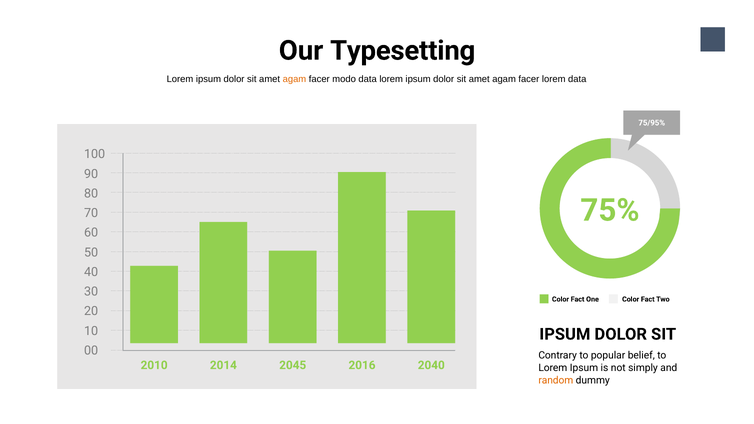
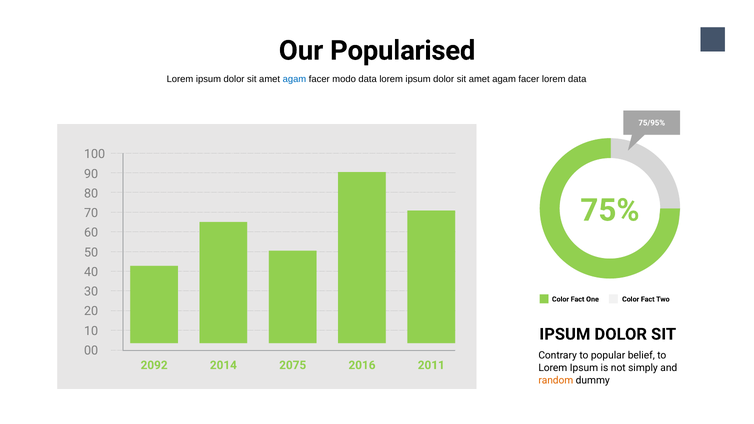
Typesetting: Typesetting -> Popularised
agam at (294, 79) colour: orange -> blue
2010: 2010 -> 2092
2045: 2045 -> 2075
2040: 2040 -> 2011
